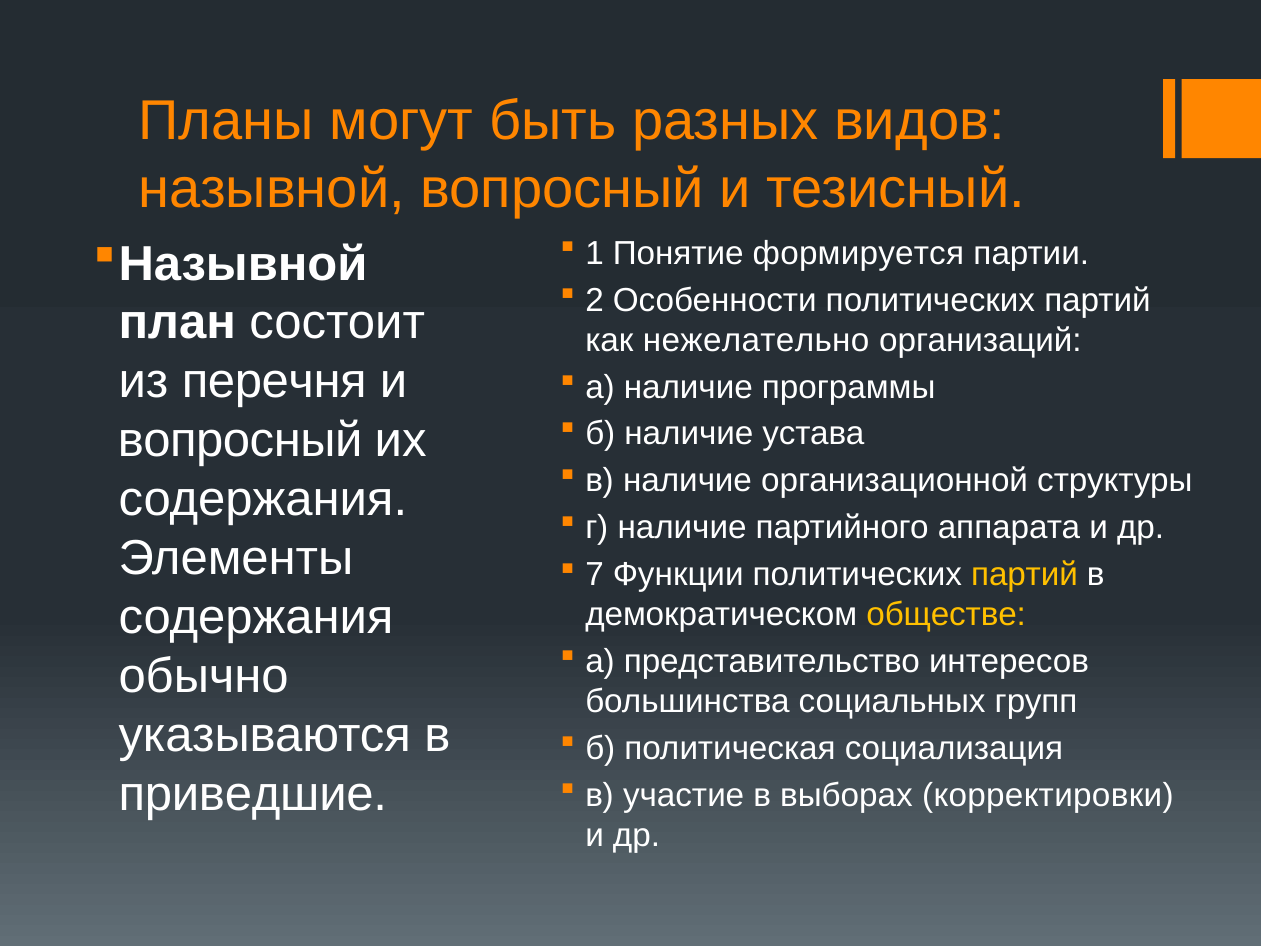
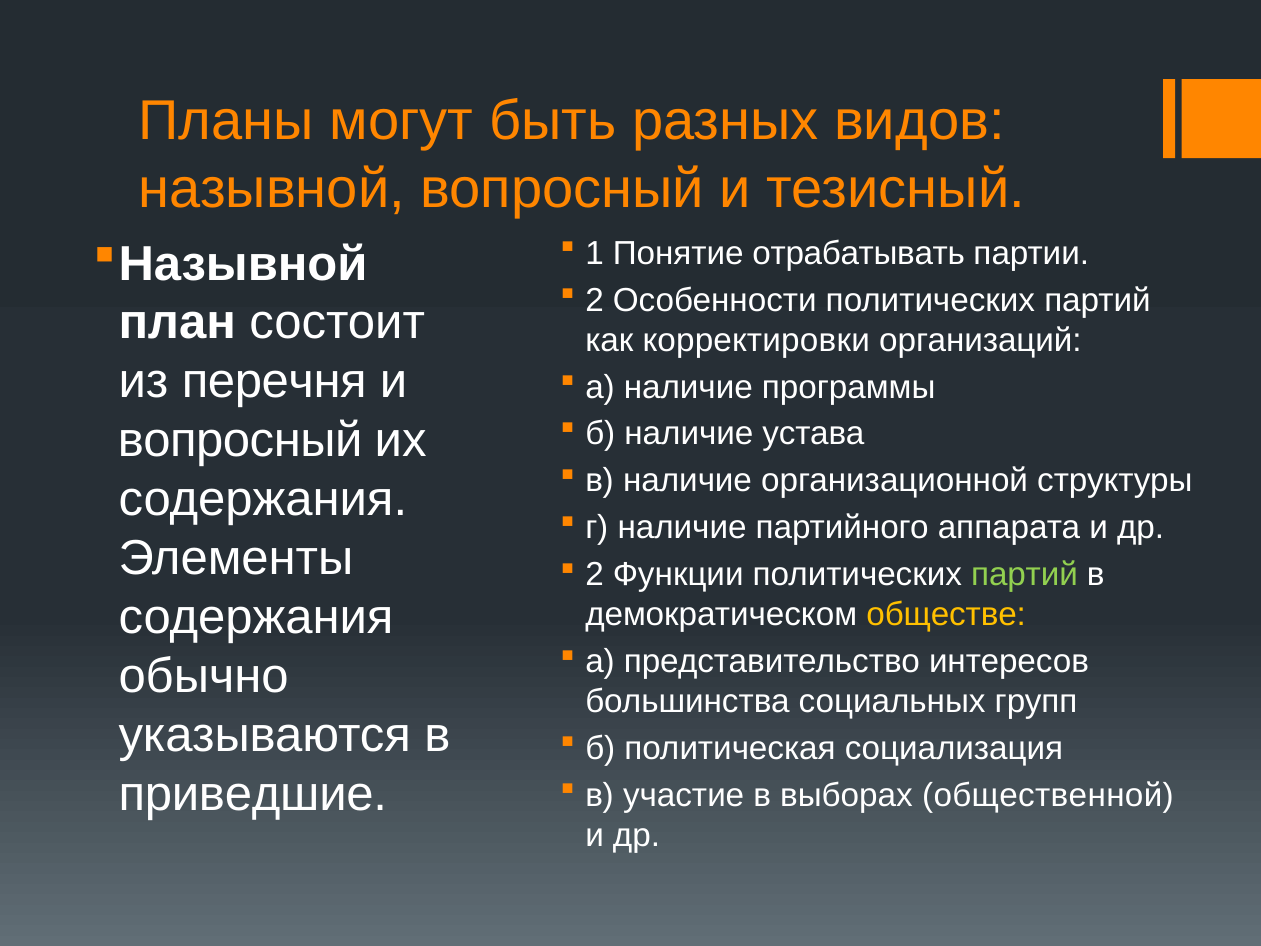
формируется: формируется -> отрабатывать
нежелательно: нежелательно -> корректировки
7 at (595, 575): 7 -> 2
партий at (1025, 575) colour: yellow -> light green
корректировки: корректировки -> общественной
